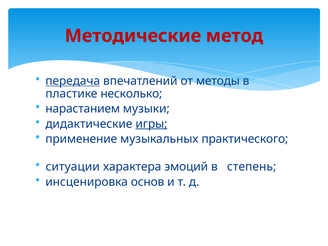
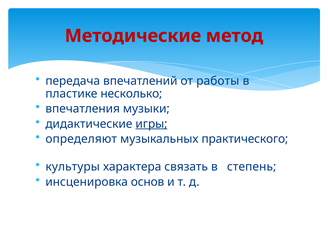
передача underline: present -> none
методы: методы -> работы
нарастанием: нарастанием -> впечатления
применение: применение -> определяют
ситуации: ситуации -> культуры
эмоций: эмоций -> связать
